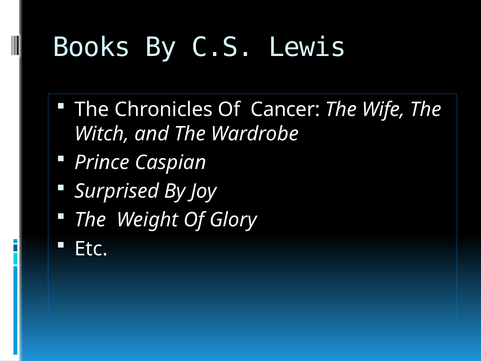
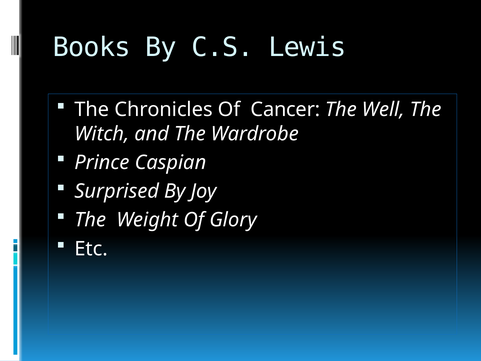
Wife: Wife -> Well
